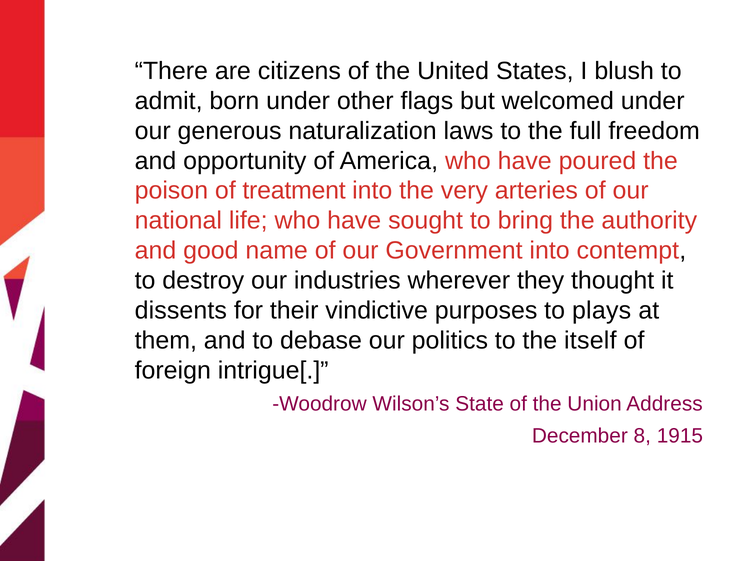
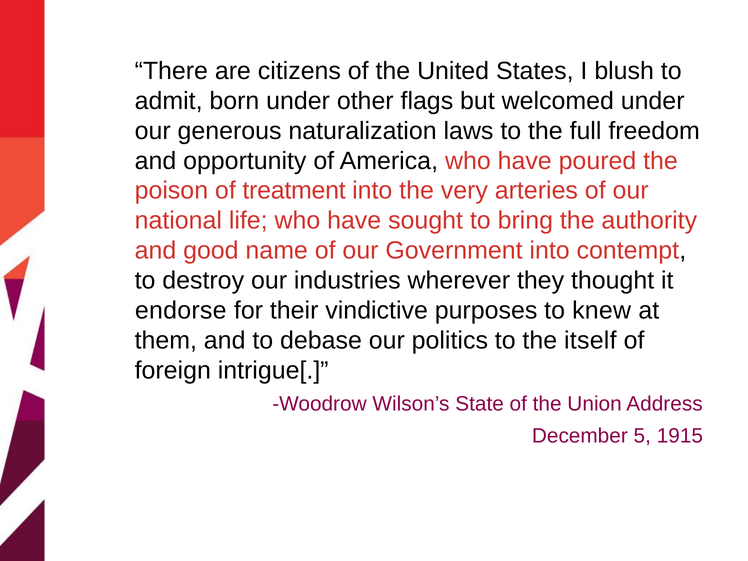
dissents: dissents -> endorse
plays: plays -> knew
8: 8 -> 5
